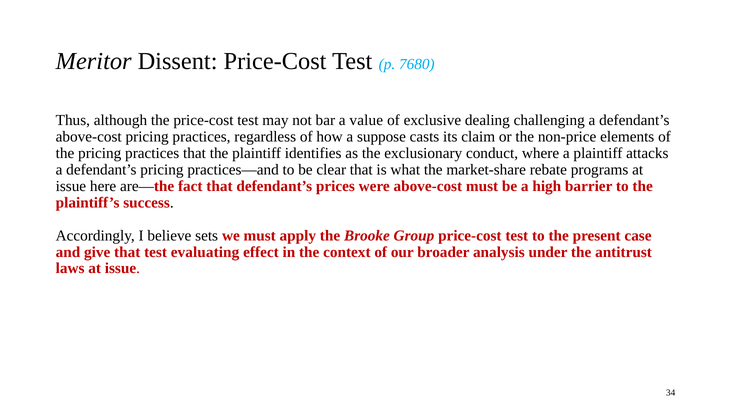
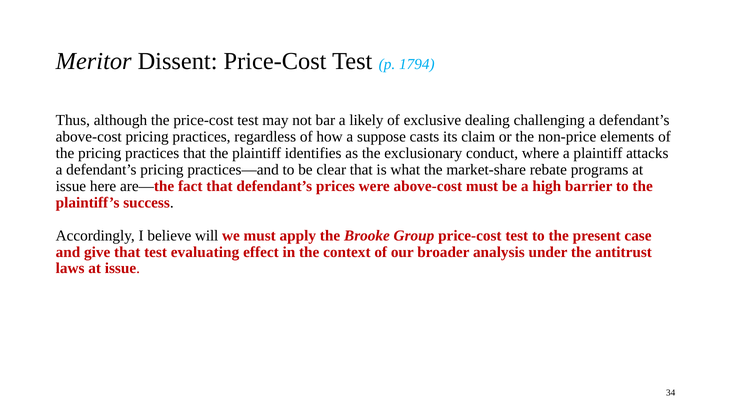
7680: 7680 -> 1794
value: value -> likely
sets: sets -> will
